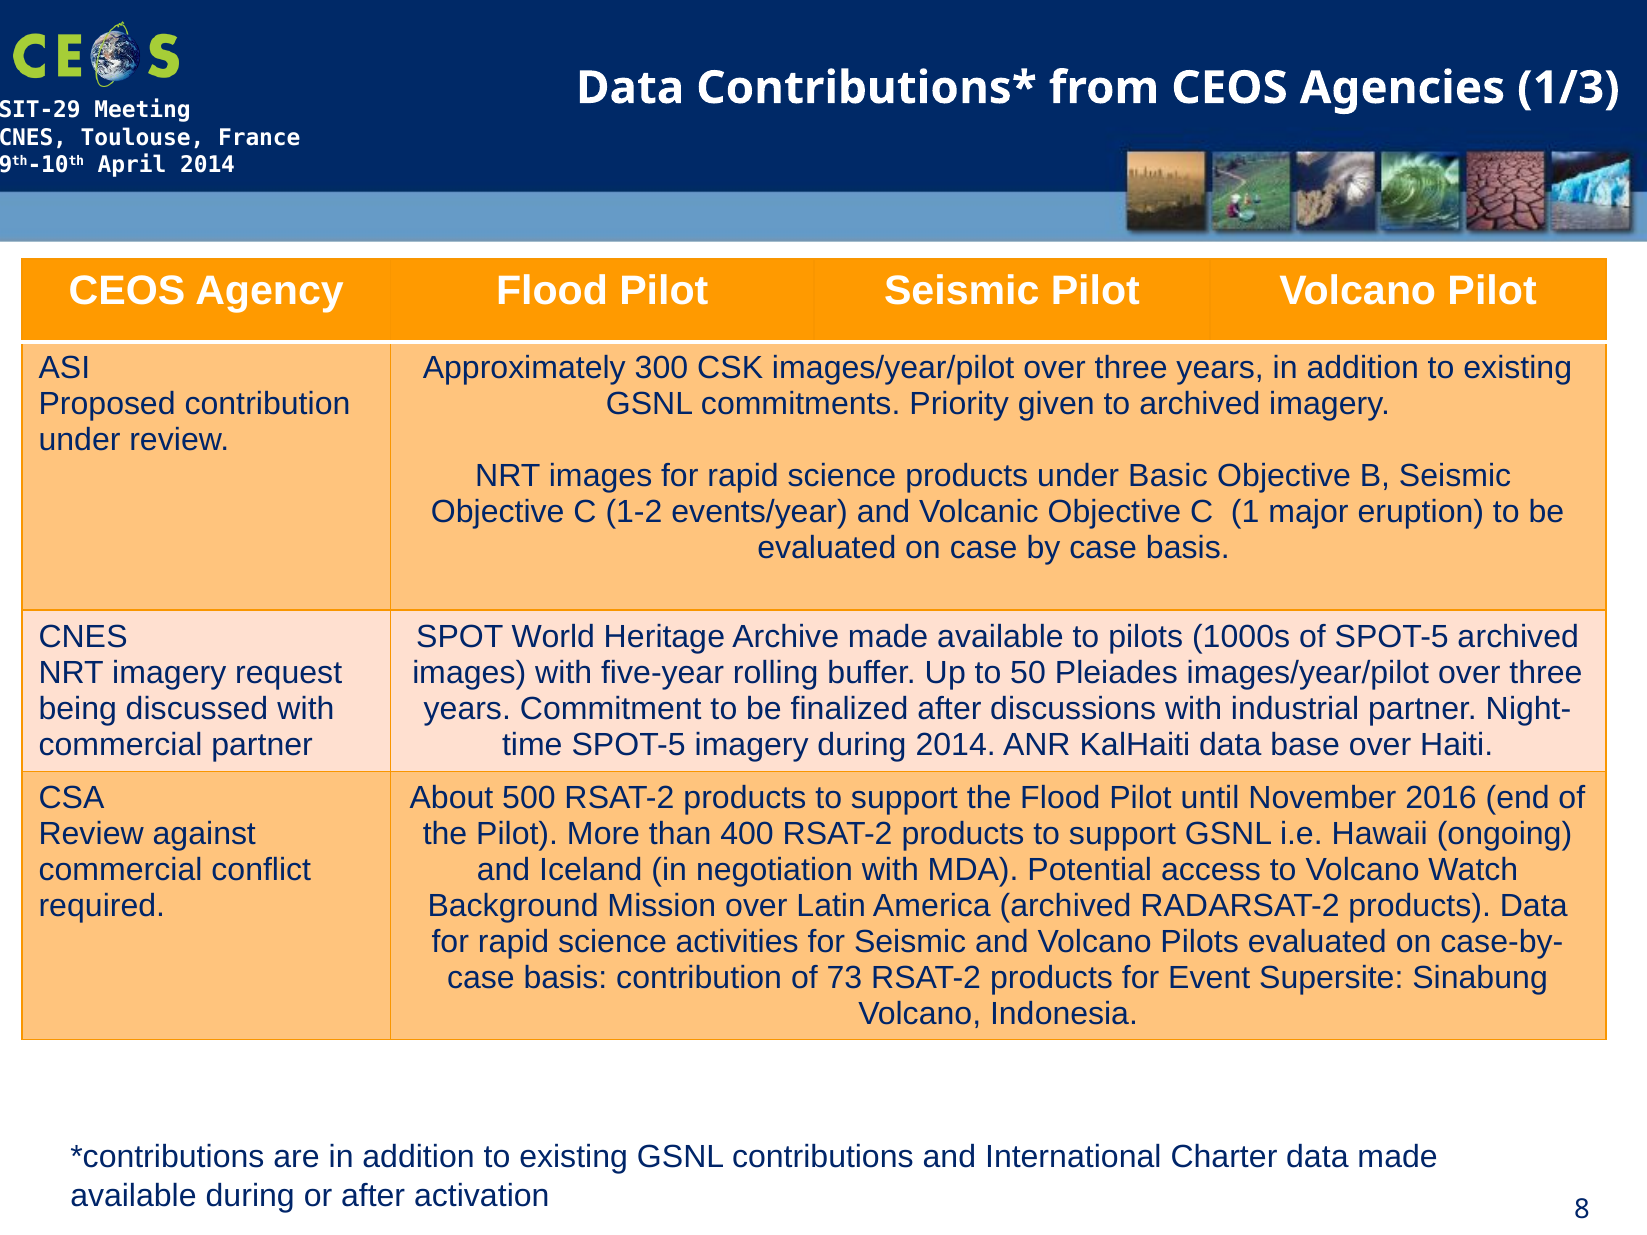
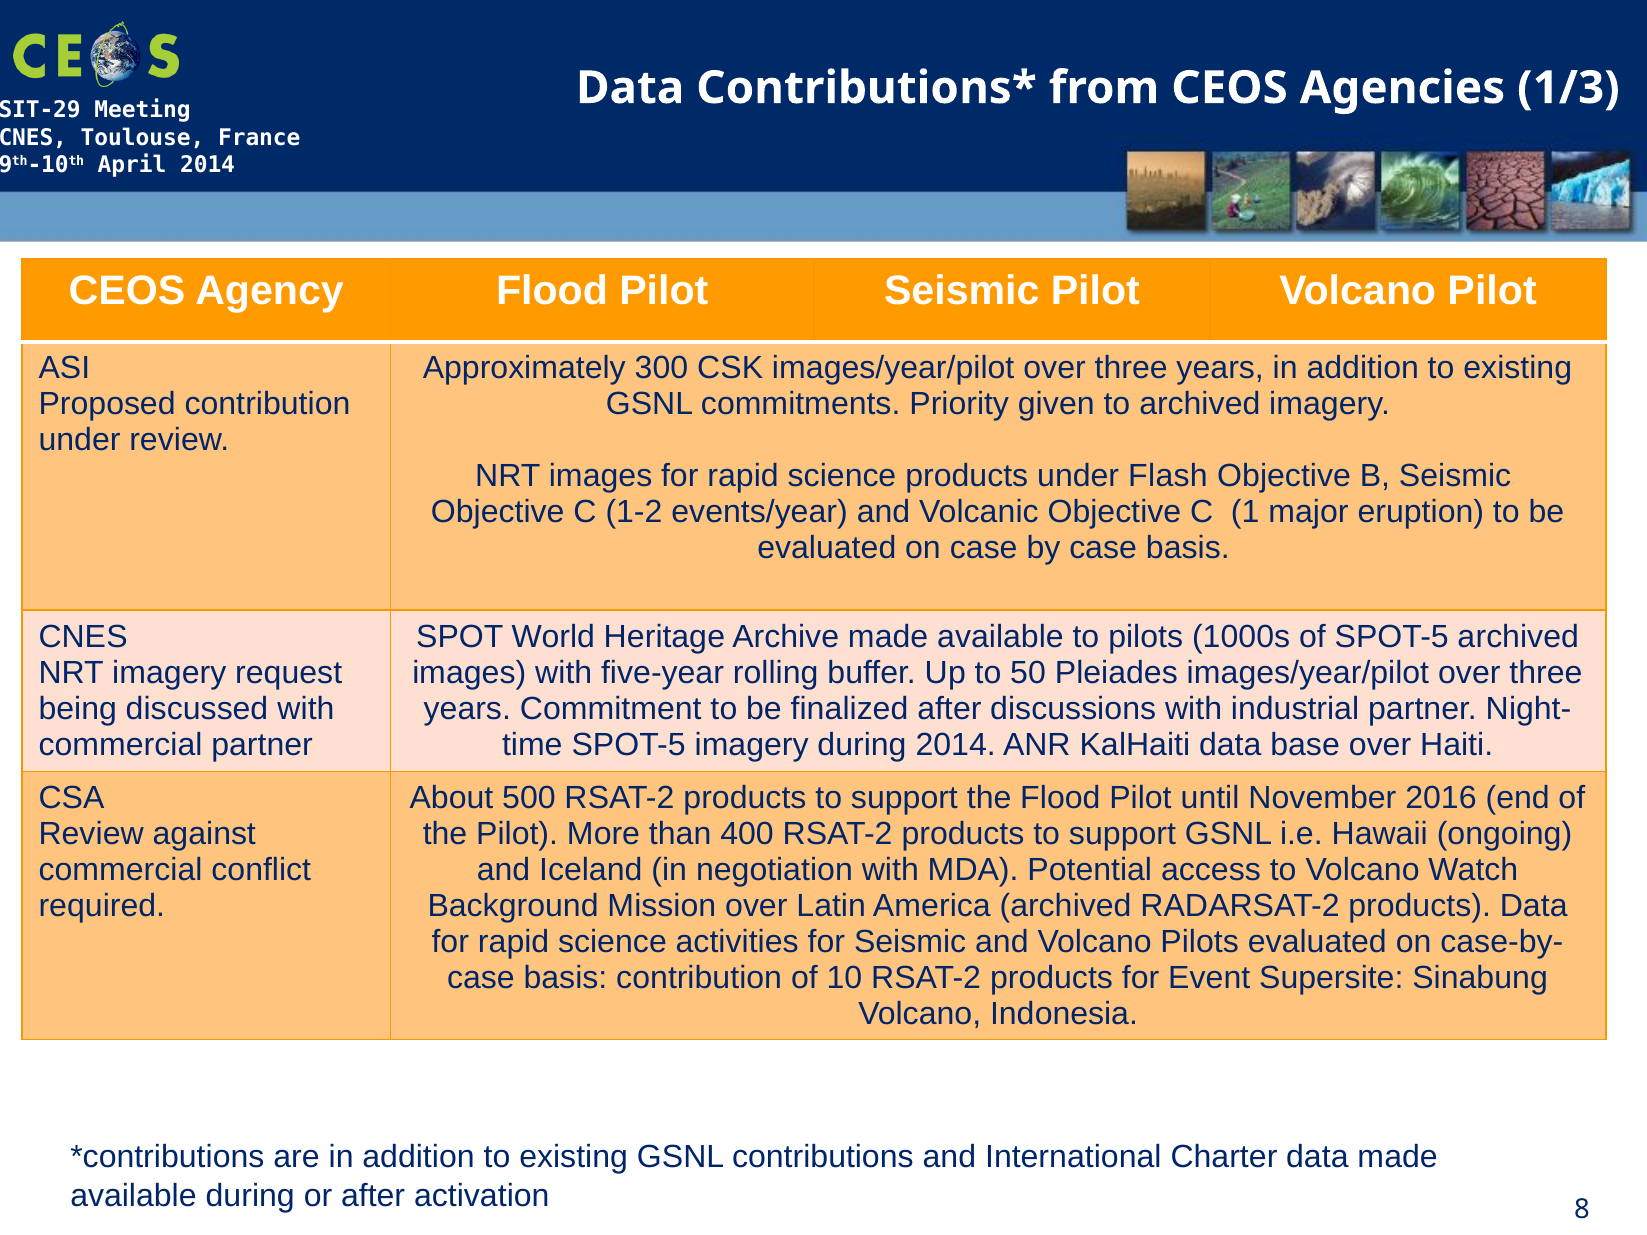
Basic: Basic -> Flash
73: 73 -> 10
